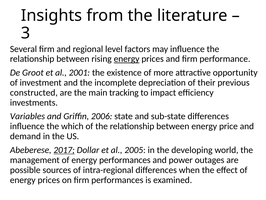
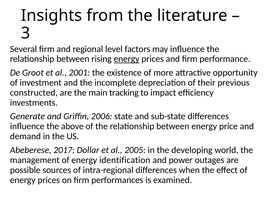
Variables: Variables -> Generate
which: which -> above
2017 underline: present -> none
energy performances: performances -> identification
